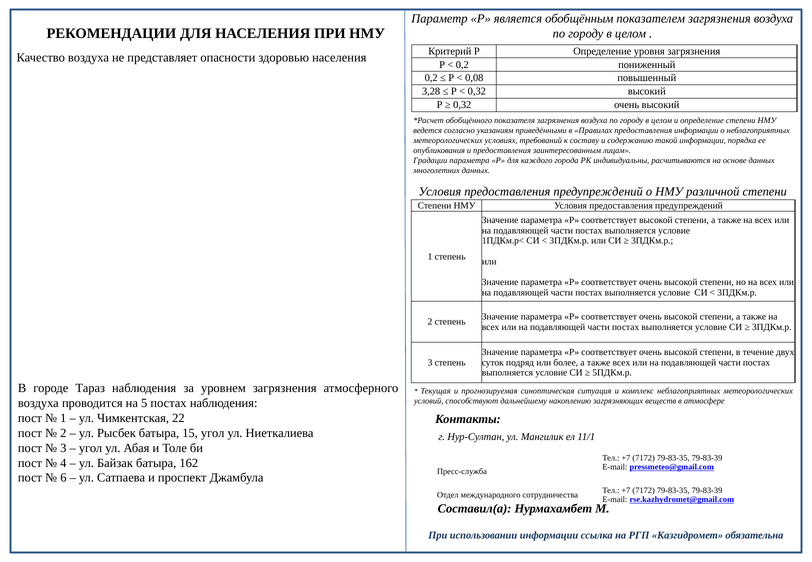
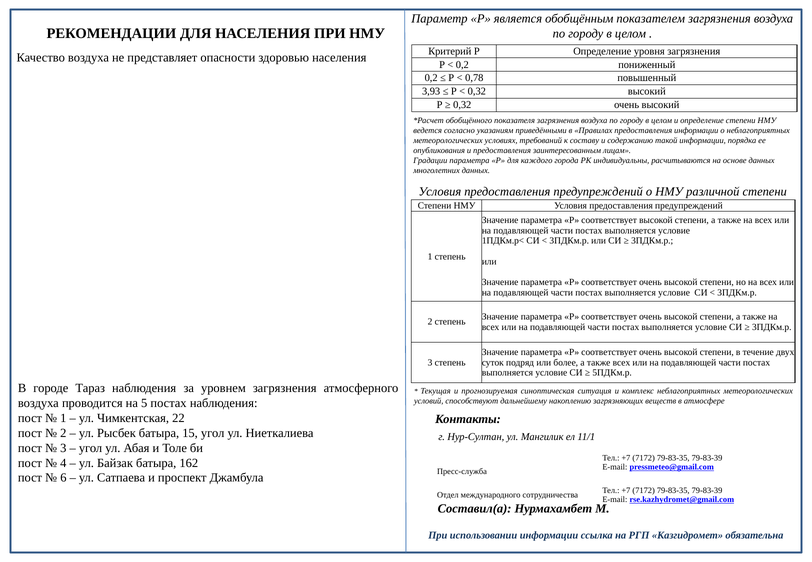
0,08: 0,08 -> 0,78
3,28: 3,28 -> 3,93
